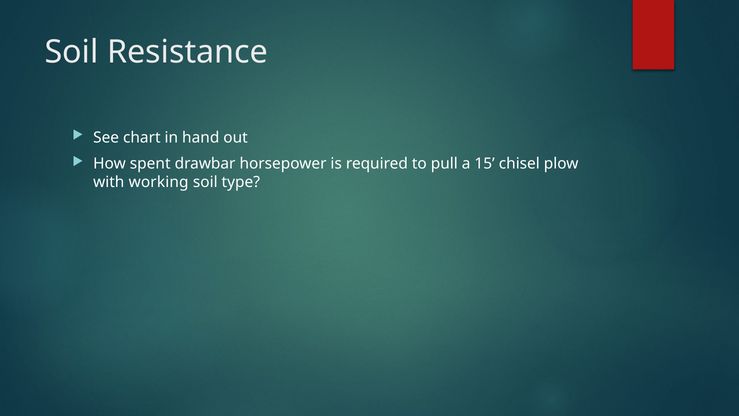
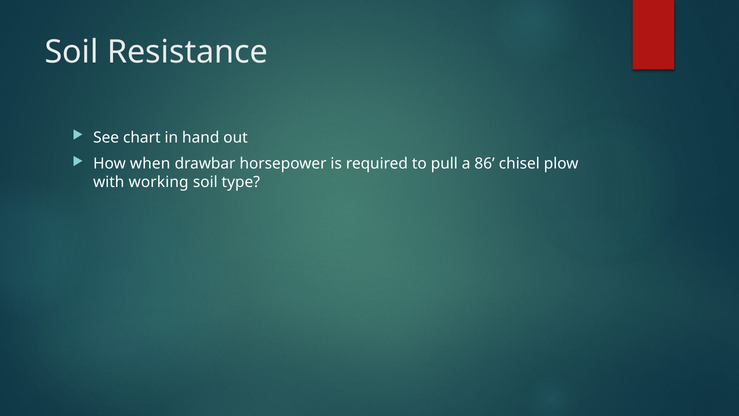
spent: spent -> when
15: 15 -> 86
